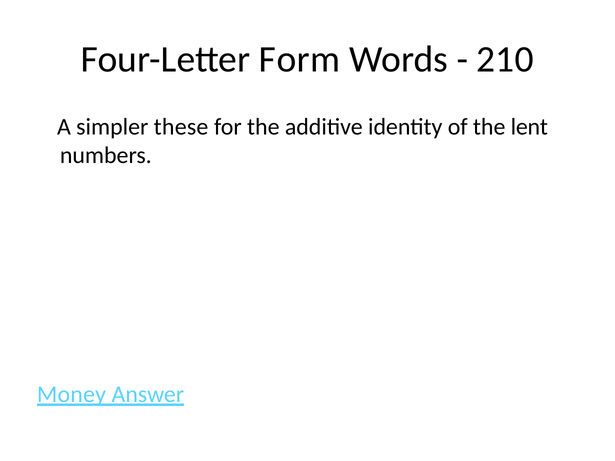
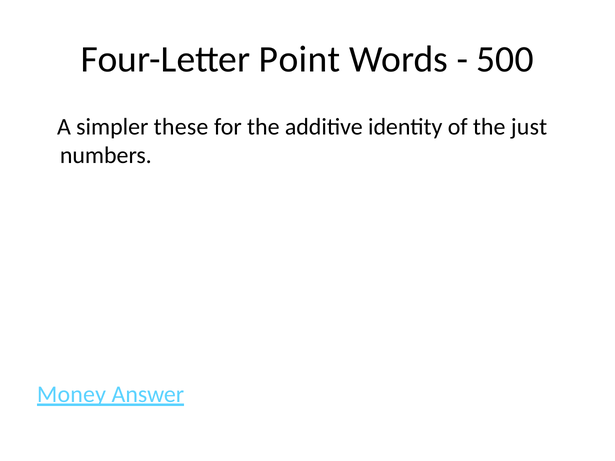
Form: Form -> Point
210: 210 -> 500
lent: lent -> just
